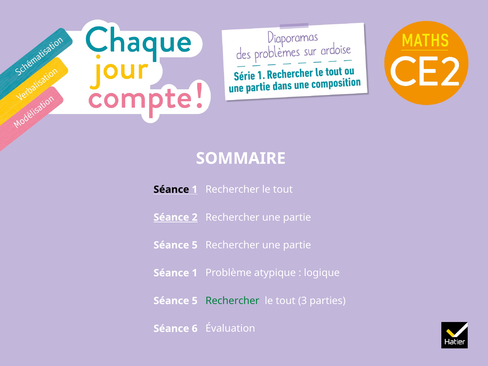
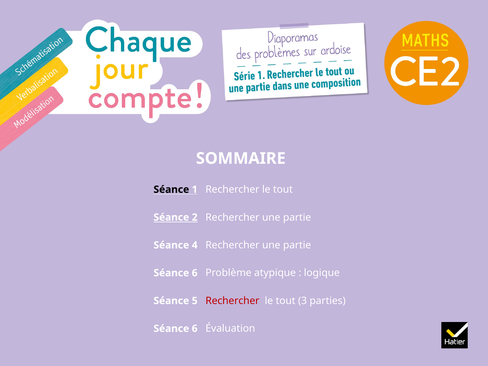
5 at (195, 245): 5 -> 4
1 at (195, 273): 1 -> 6
Rechercher at (232, 301) colour: green -> red
